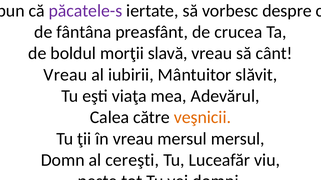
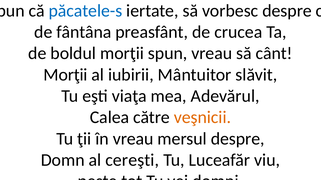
păcatele-s colour: purple -> blue
morţii slavă: slavă -> spun
Vreau at (65, 75): Vreau -> Morţii
mersul mersul: mersul -> despre
